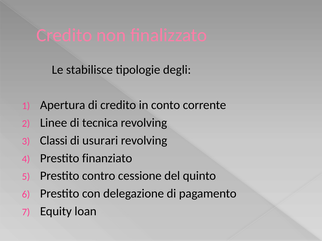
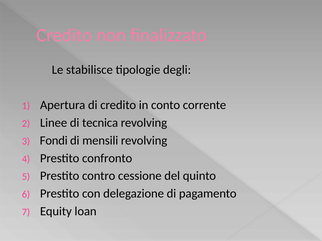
Classi: Classi -> Fondi
usurari: usurari -> mensili
finanziato: finanziato -> confronto
